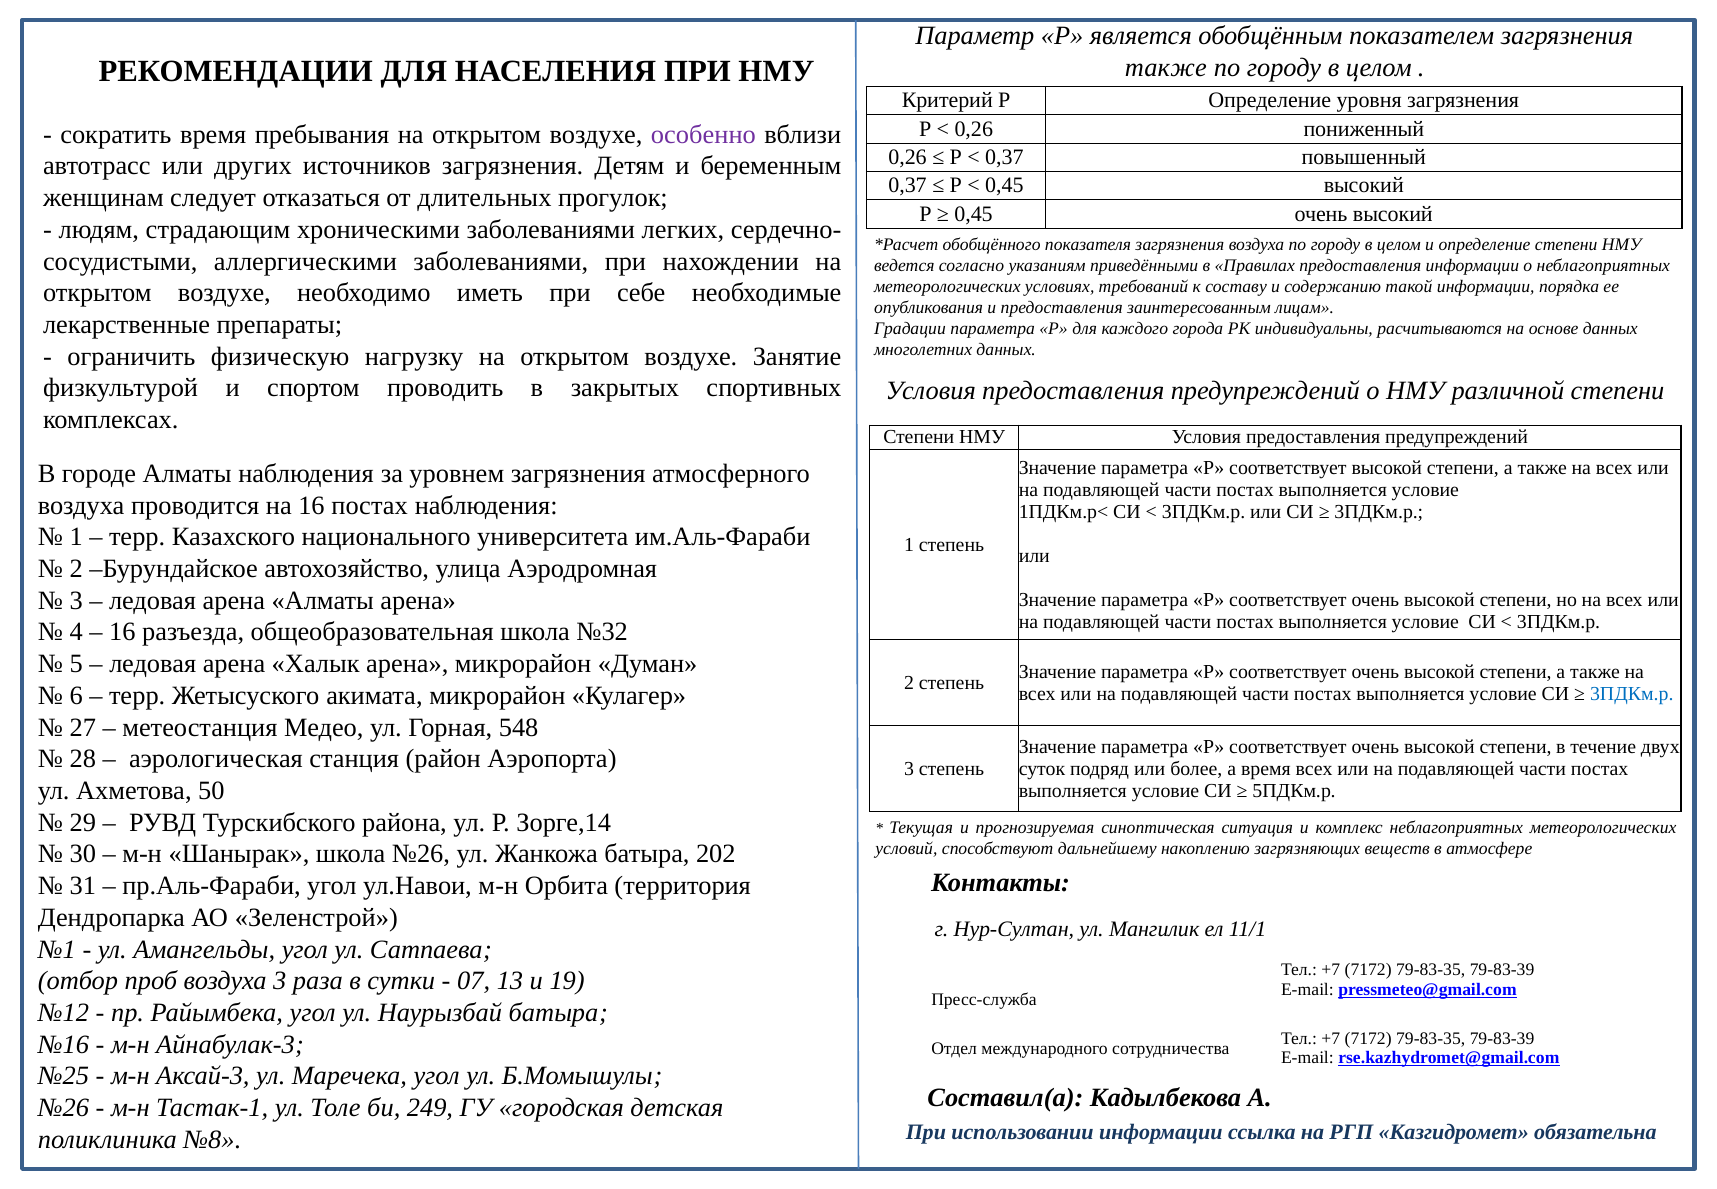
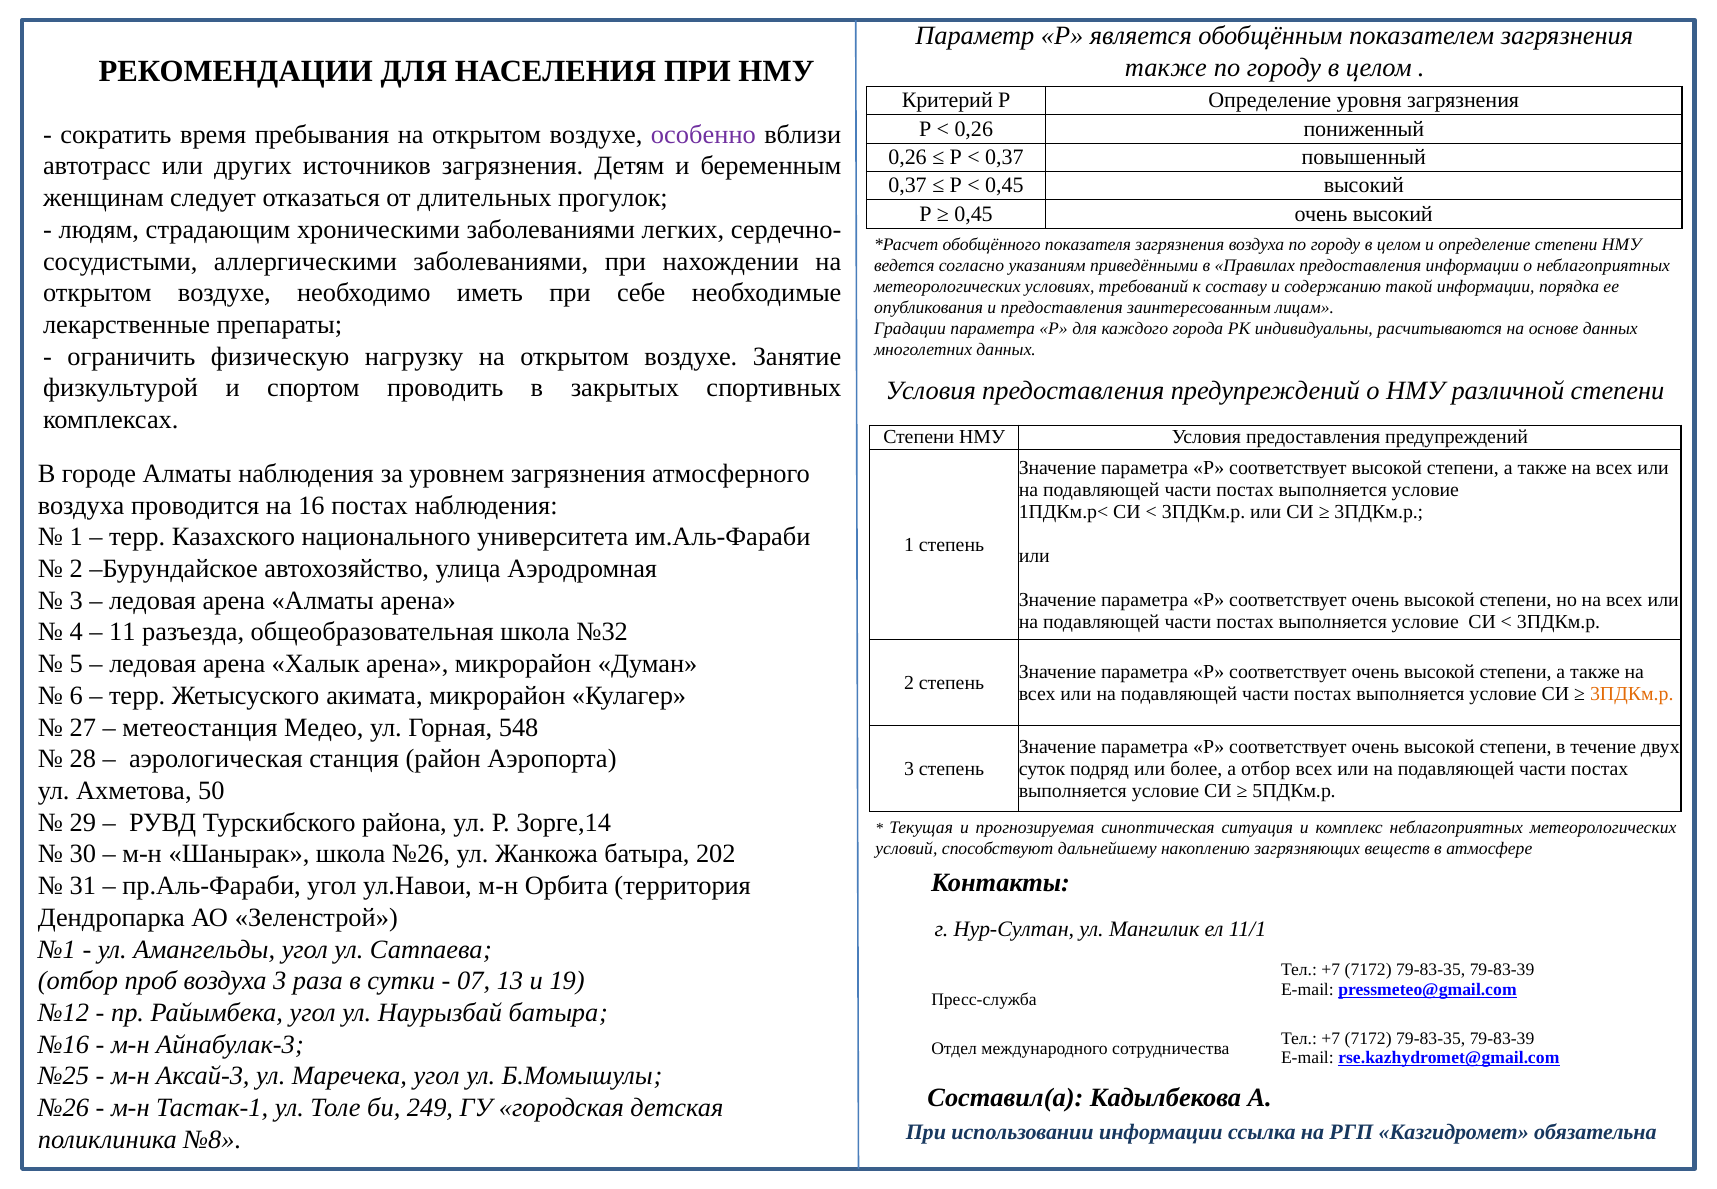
16 at (122, 632): 16 -> 11
3ПДКм.р at (1632, 694) colour: blue -> orange
а время: время -> отбор
